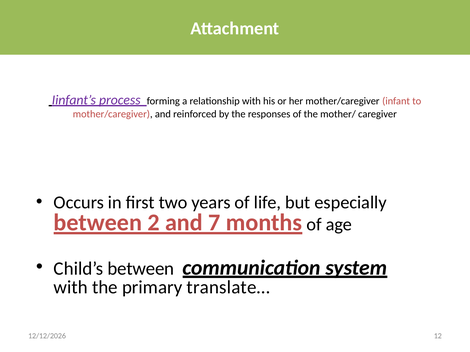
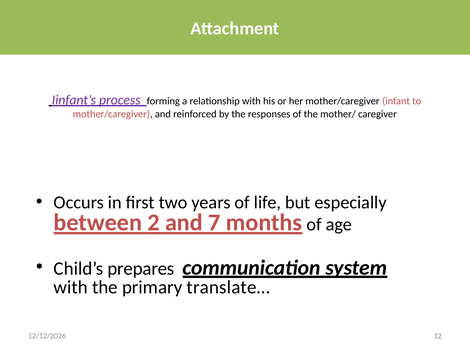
Child’s between: between -> prepares
